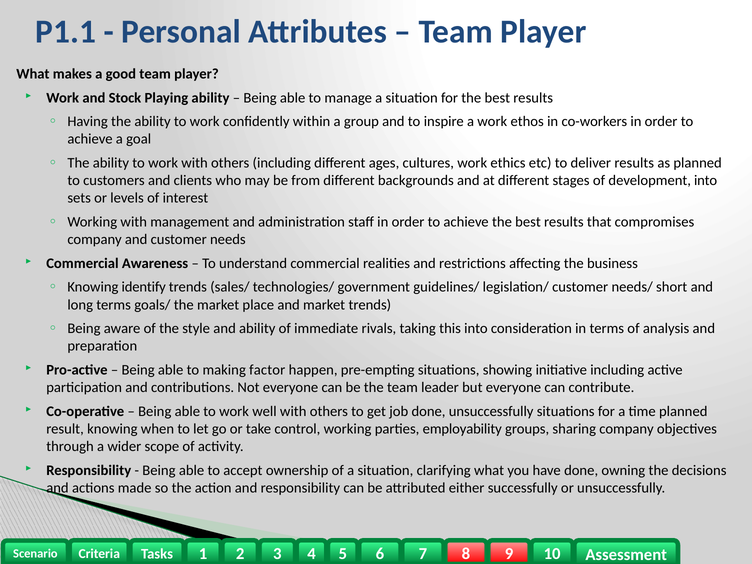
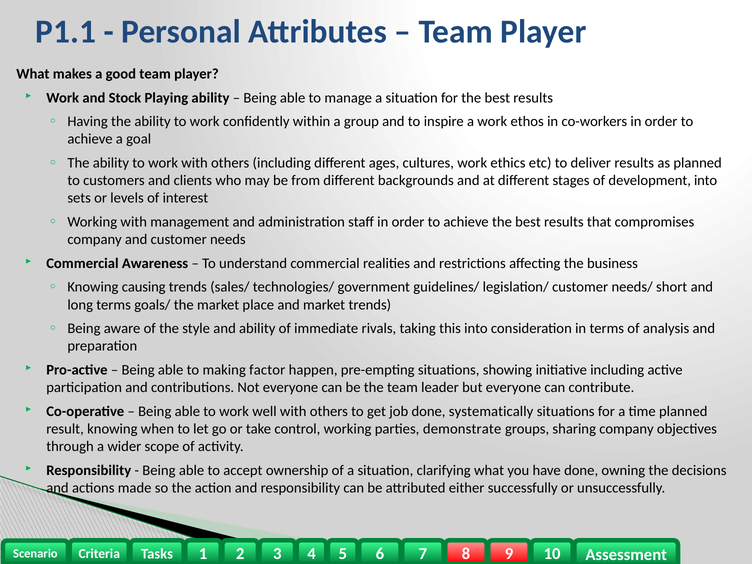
identify: identify -> causing
done unsuccessfully: unsuccessfully -> systematically
employability: employability -> demonstrate
